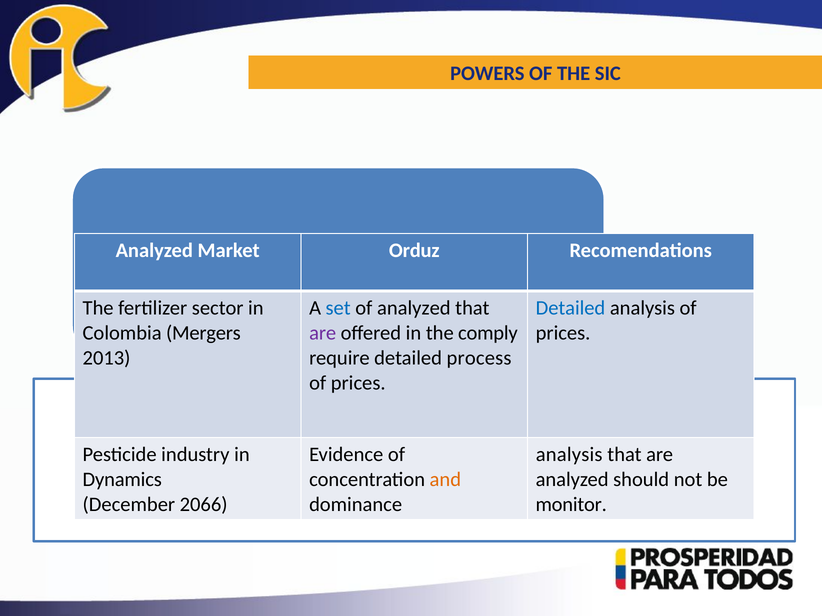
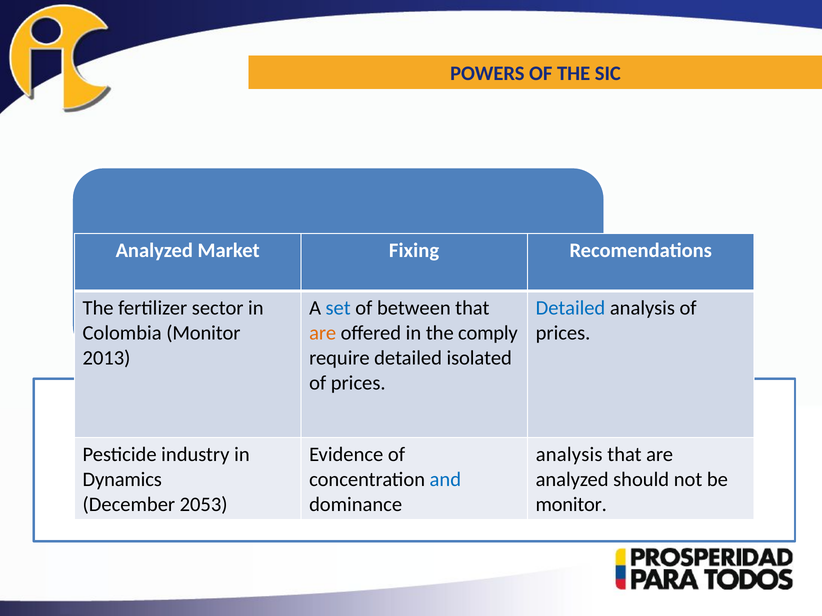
Orduz: Orduz -> Fixing
of analyzed: analyzed -> between
Colombia Mergers: Mergers -> Monitor
are at (323, 333) colour: purple -> orange
process: process -> isolated
and colour: orange -> blue
2066: 2066 -> 2053
